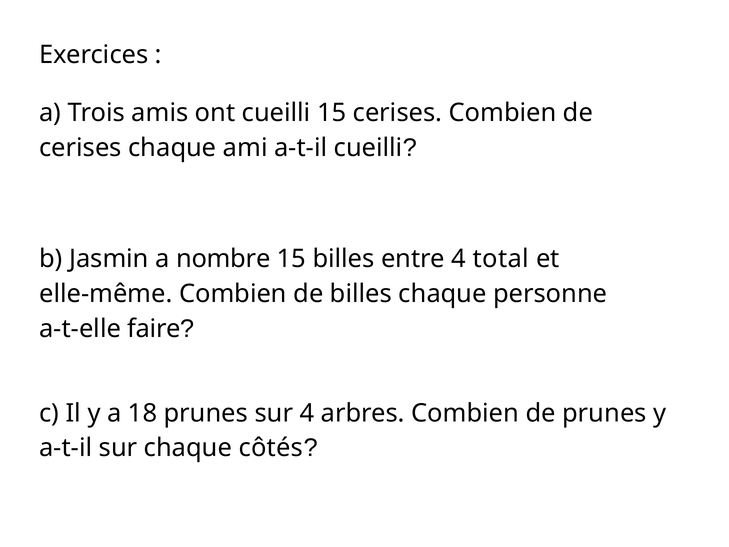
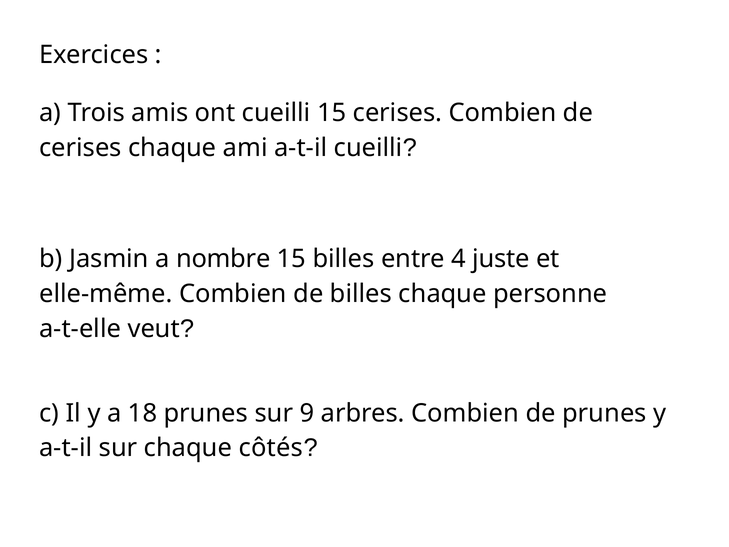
total: total -> juste
faire: faire -> veut
sur 4: 4 -> 9
